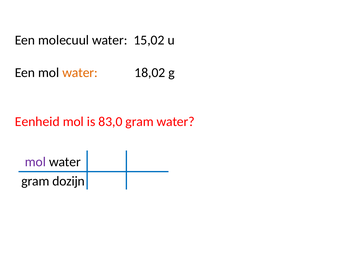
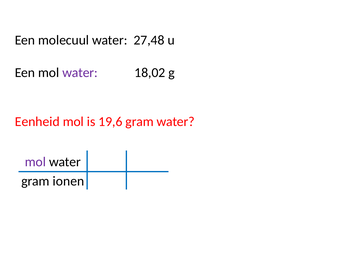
15,02: 15,02 -> 27,48
water at (80, 73) colour: orange -> purple
83,0: 83,0 -> 19,6
dozijn: dozijn -> ionen
